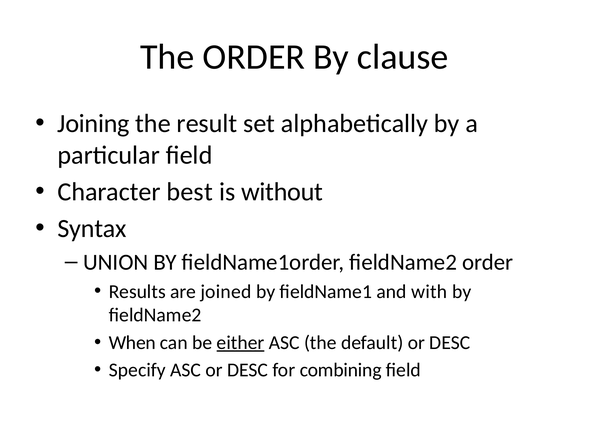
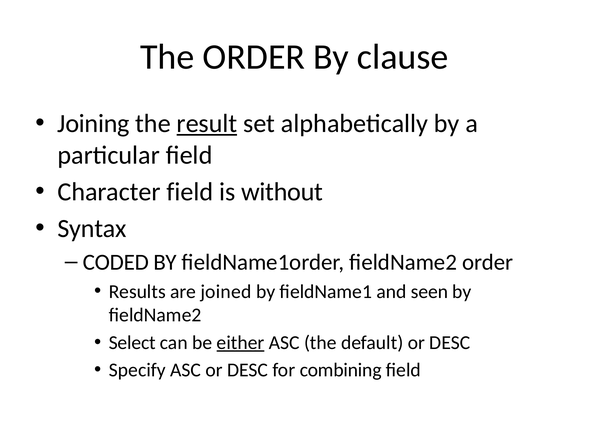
result underline: none -> present
Character best: best -> field
UNION: UNION -> CODED
with: with -> seen
When: When -> Select
